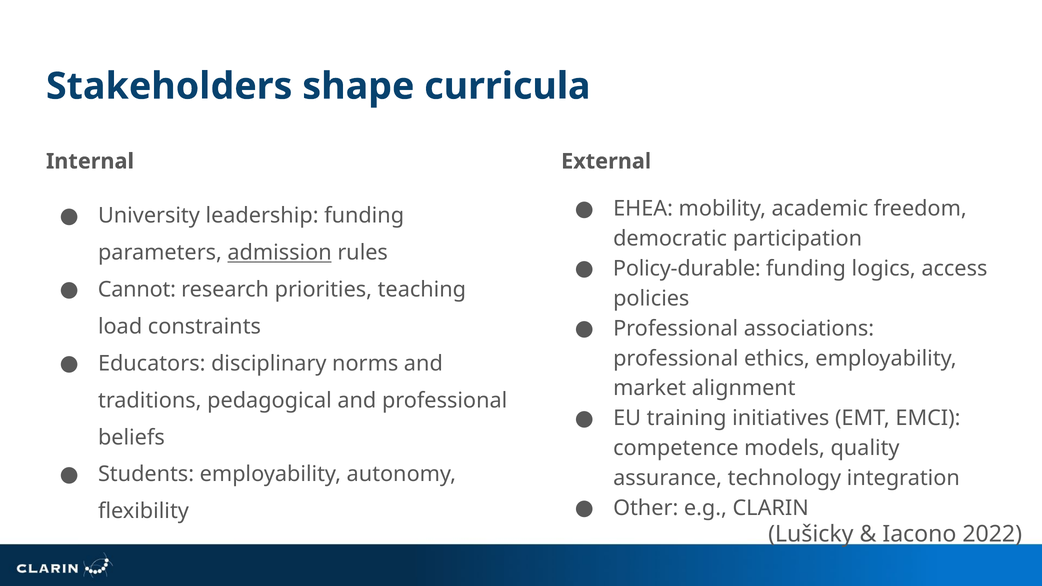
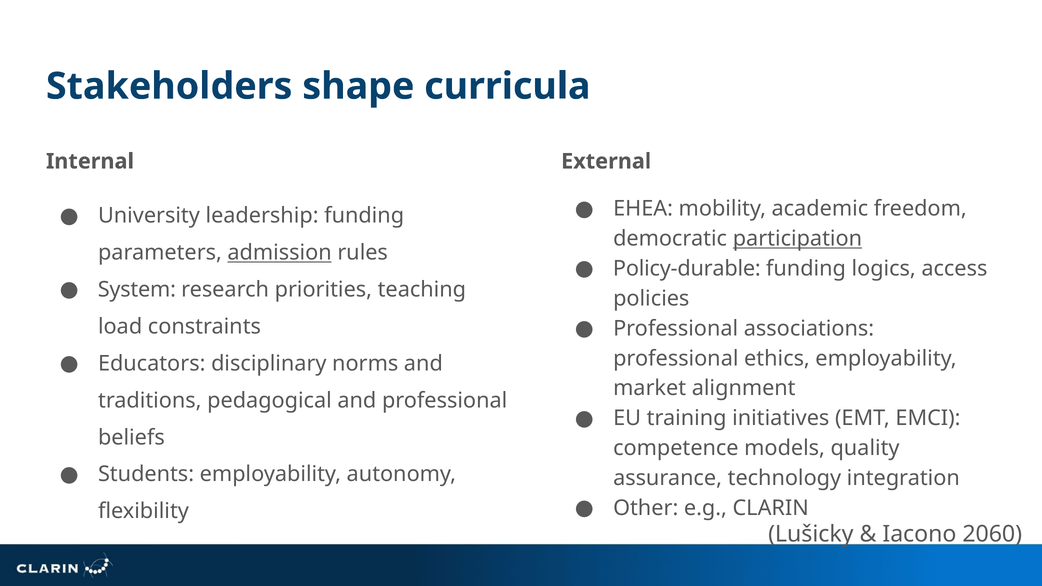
participation underline: none -> present
Cannot: Cannot -> System
2022: 2022 -> 2060
